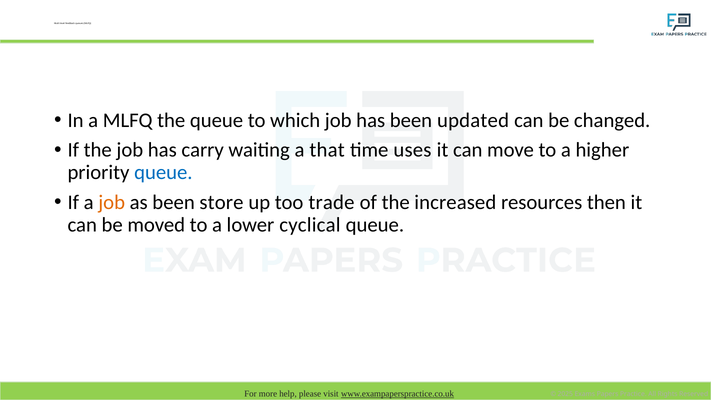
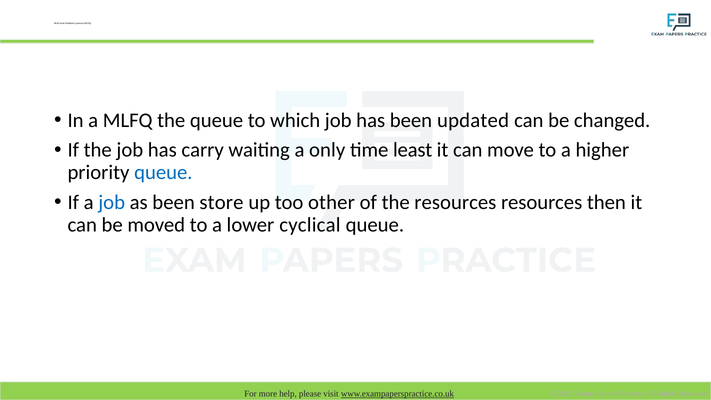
that: that -> only
uses: uses -> least
job at (112, 202) colour: orange -> blue
trade: trade -> other
the increased: increased -> resources
